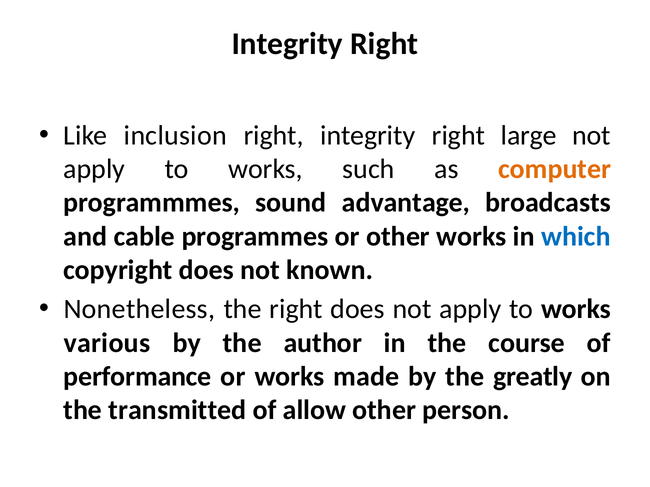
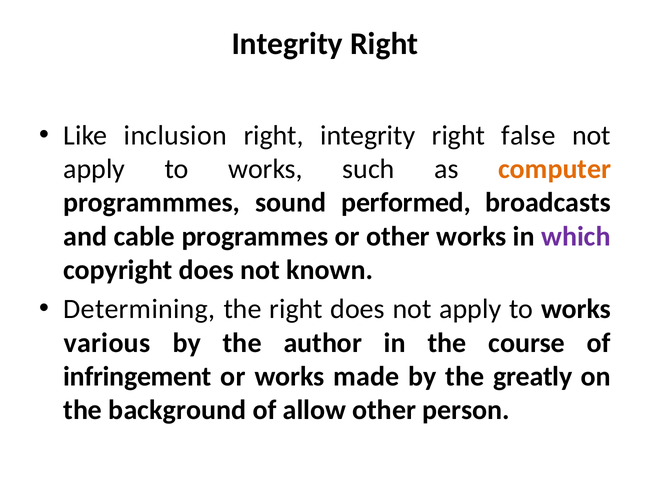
large: large -> false
advantage: advantage -> performed
which colour: blue -> purple
Nonetheless: Nonetheless -> Determining
performance: performance -> infringement
transmitted: transmitted -> background
